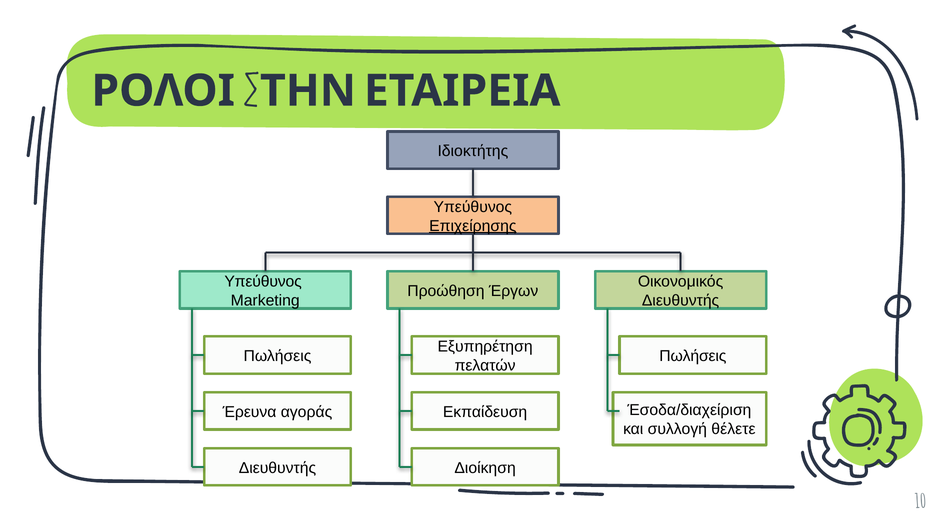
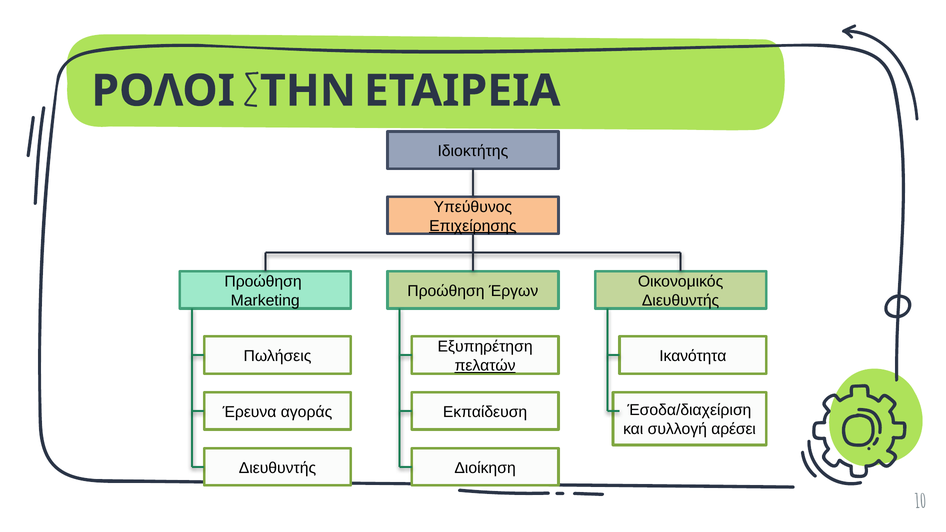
Υπεύθυνος at (263, 282): Υπεύθυνος -> Προώθηση
Πωλήσεις at (693, 356): Πωλήσεις -> Ικανότητα
πελατών underline: none -> present
θέλετε: θέλετε -> αρέσει
